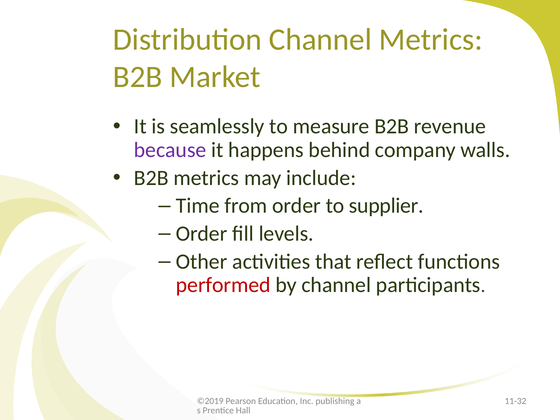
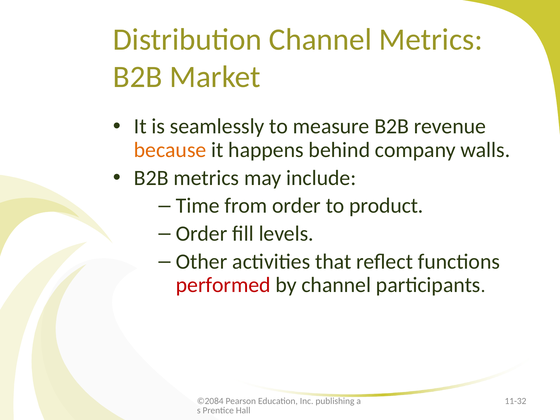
because colour: purple -> orange
supplier: supplier -> product
©2019: ©2019 -> ©2084
